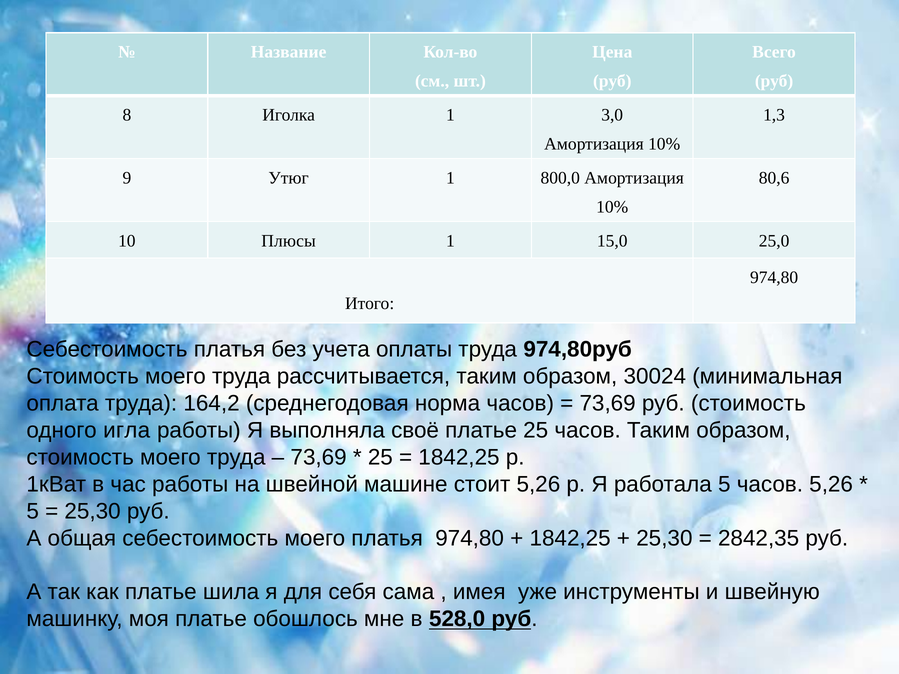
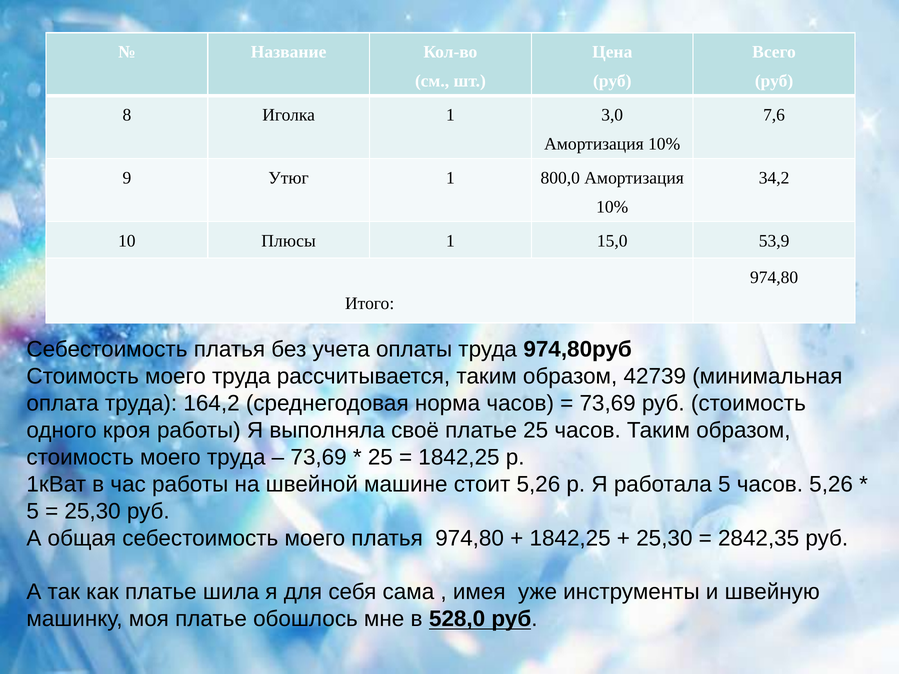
1,3: 1,3 -> 7,6
80,6: 80,6 -> 34,2
25,0: 25,0 -> 53,9
30024: 30024 -> 42739
игла: игла -> кроя
